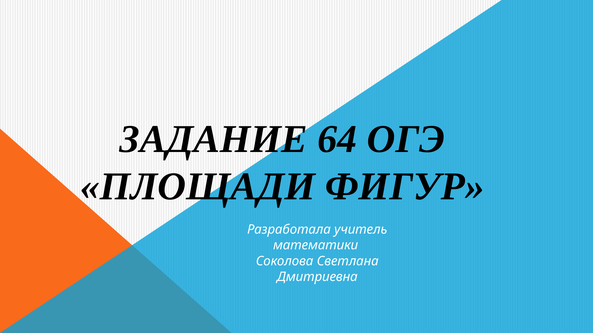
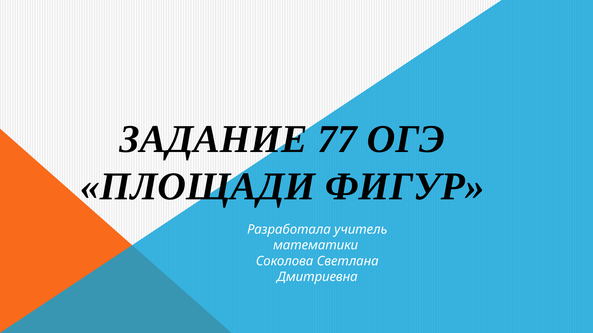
64: 64 -> 77
